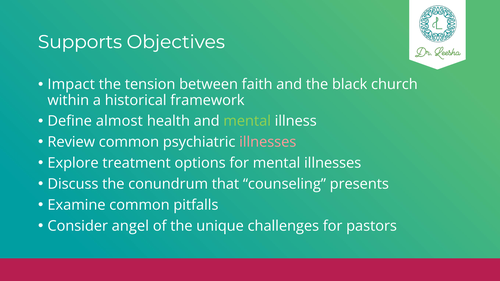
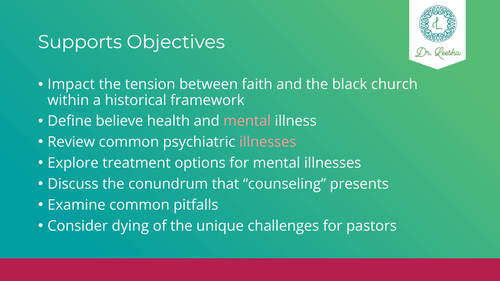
almost: almost -> believe
mental at (247, 121) colour: light green -> pink
angel: angel -> dying
